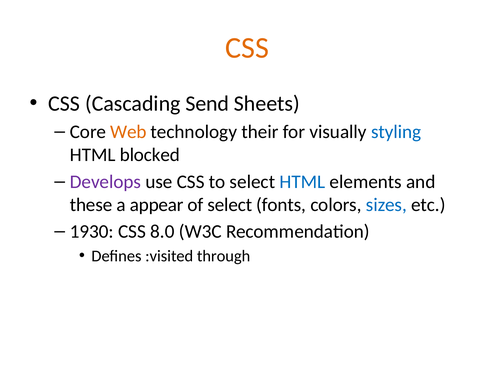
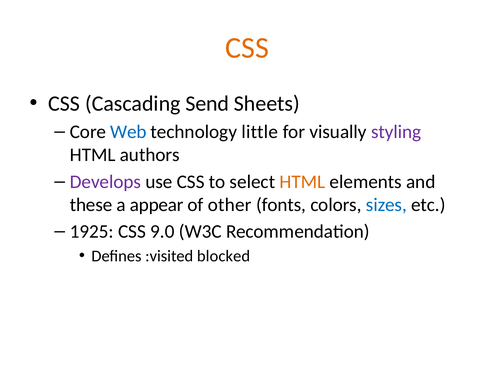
Web colour: orange -> blue
their: their -> little
styling colour: blue -> purple
blocked: blocked -> authors
HTML at (302, 182) colour: blue -> orange
of select: select -> other
1930: 1930 -> 1925
8.0: 8.0 -> 9.0
through: through -> blocked
